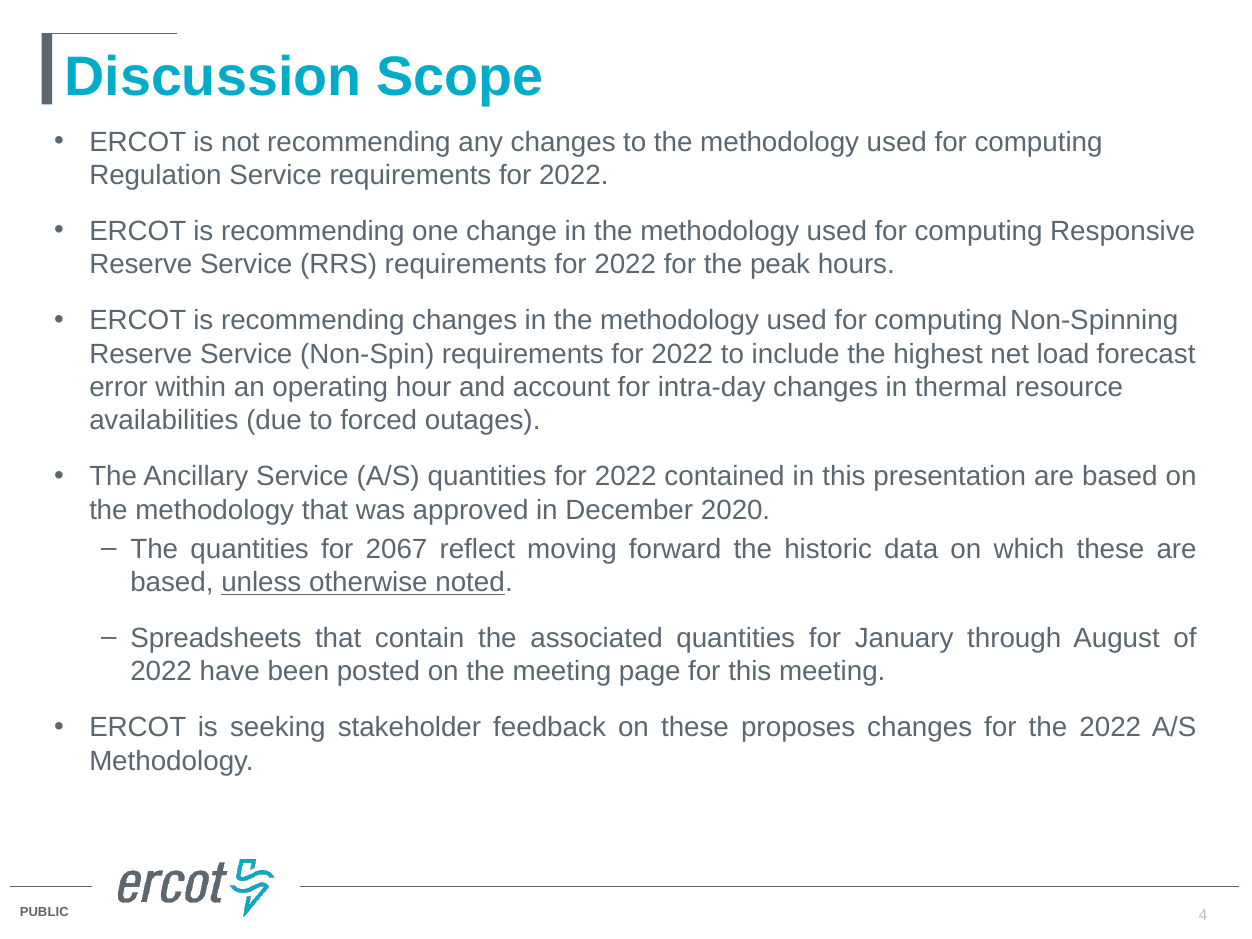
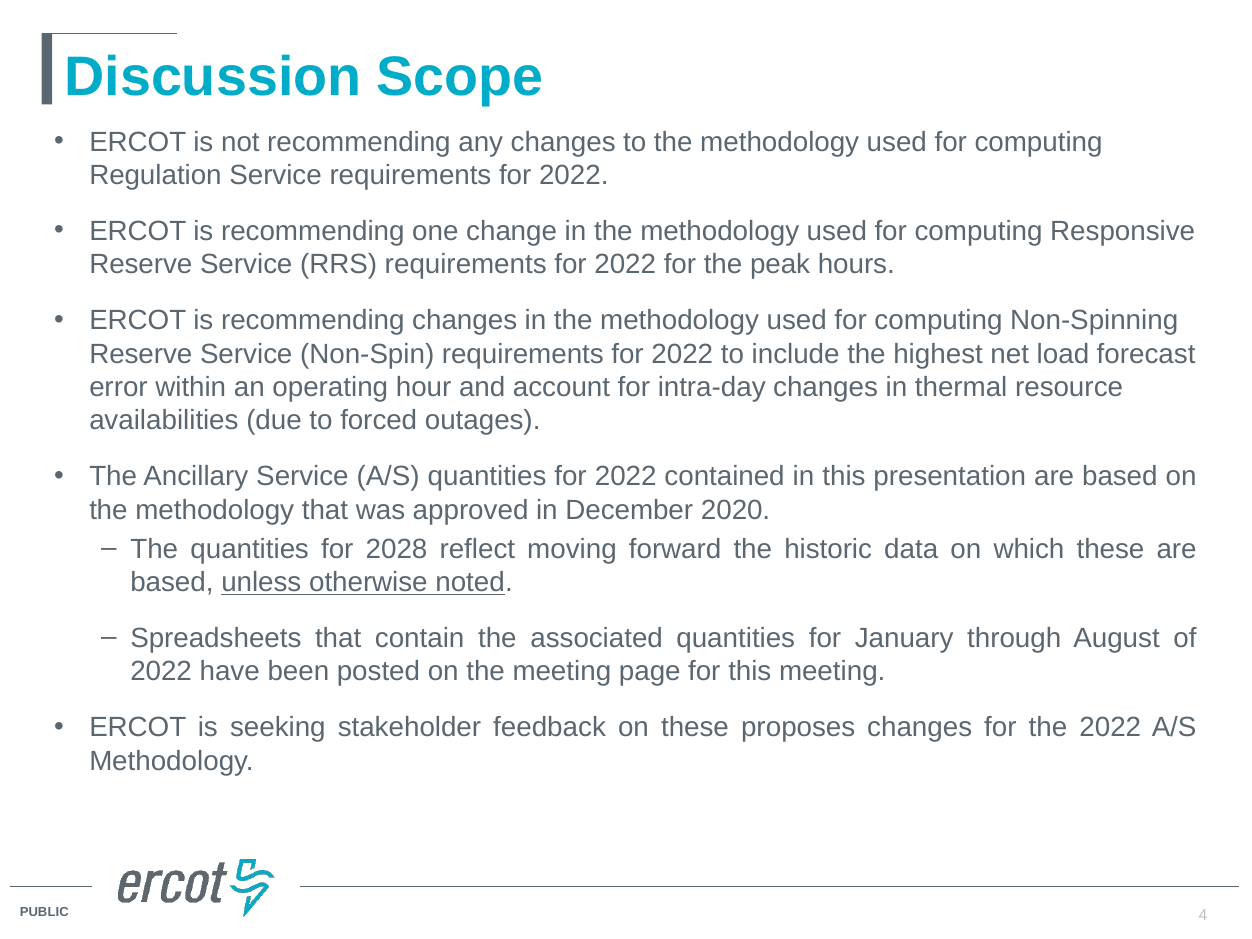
2067: 2067 -> 2028
